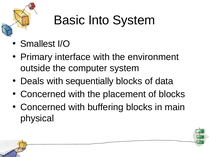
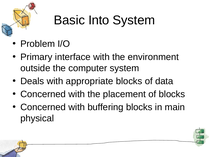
Smallest: Smallest -> Problem
sequentially: sequentially -> appropriate
